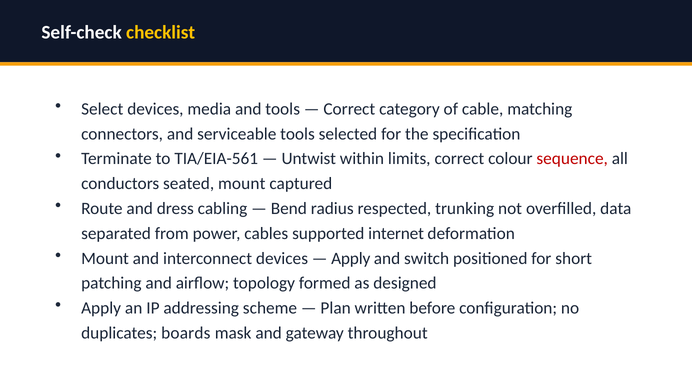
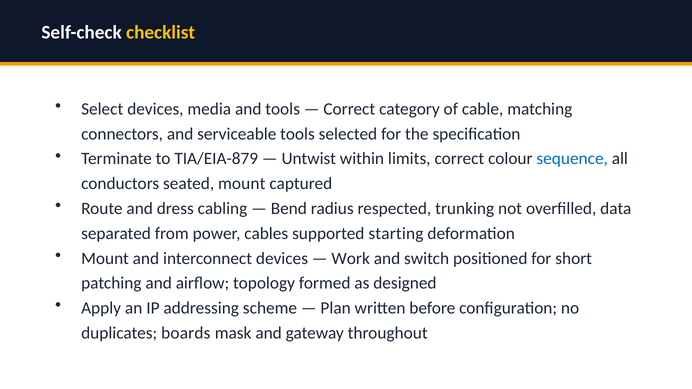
TIA/EIA-561: TIA/EIA-561 -> TIA/EIA-879
sequence colour: red -> blue
internet: internet -> starting
Apply at (351, 258): Apply -> Work
